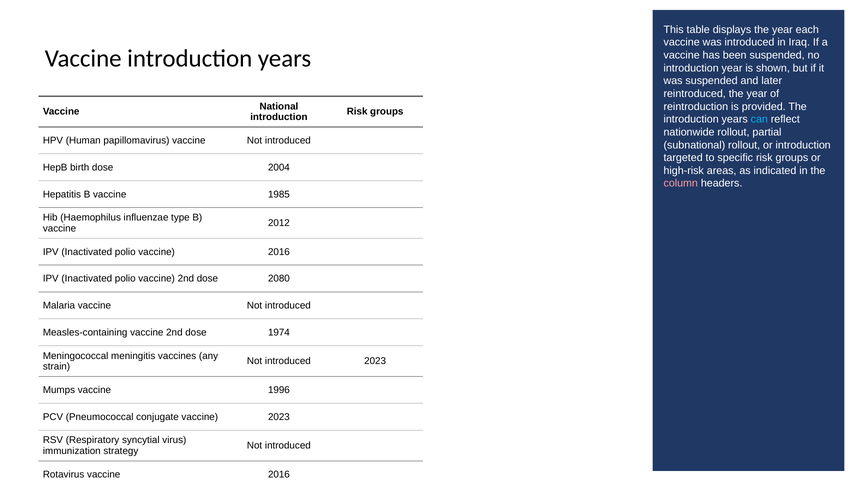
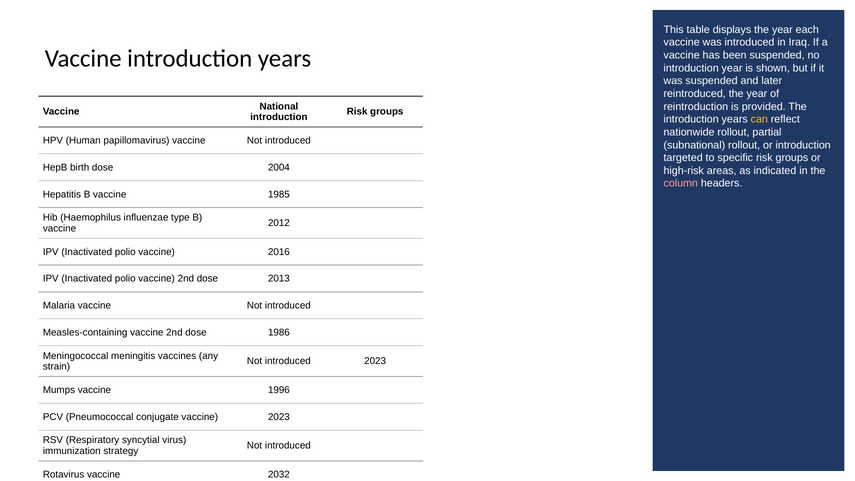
can colour: light blue -> yellow
2080: 2080 -> 2013
1974: 1974 -> 1986
Rotavirus vaccine 2016: 2016 -> 2032
